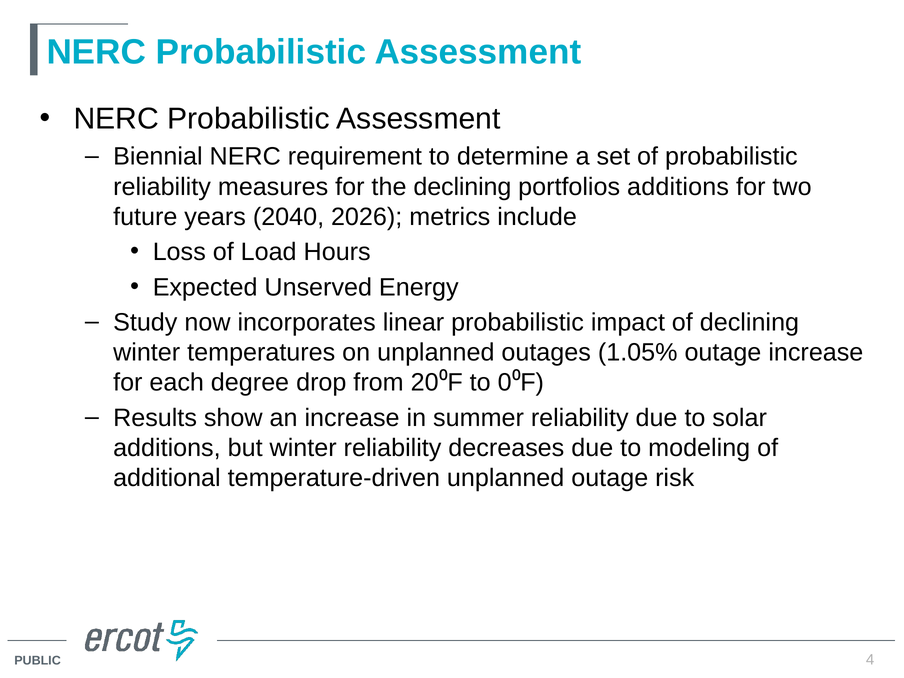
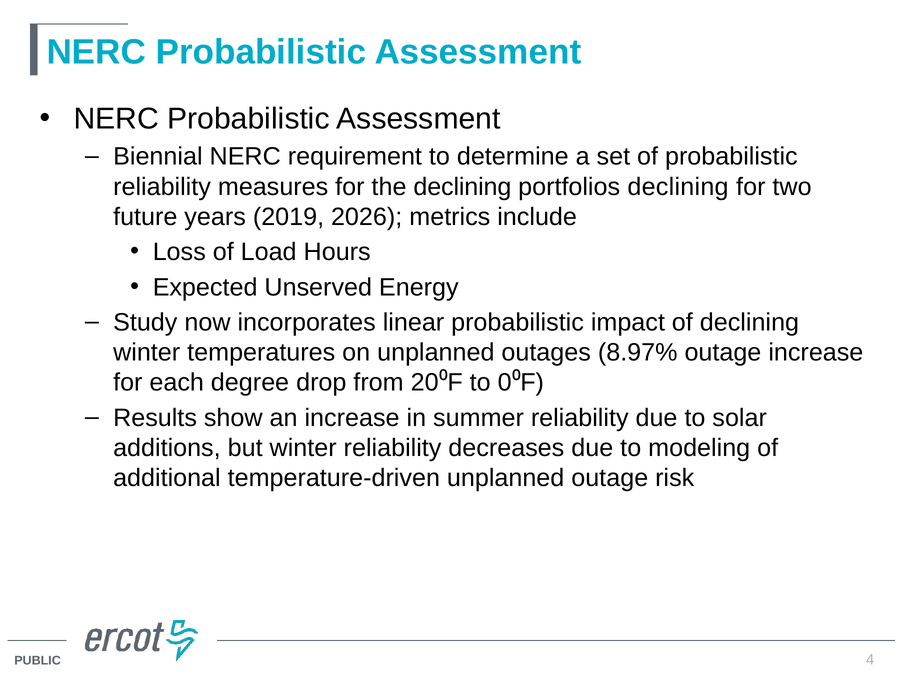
portfolios additions: additions -> declining
2040: 2040 -> 2019
1.05%: 1.05% -> 8.97%
